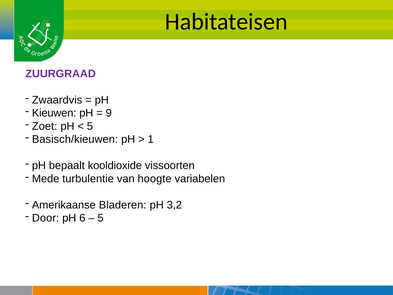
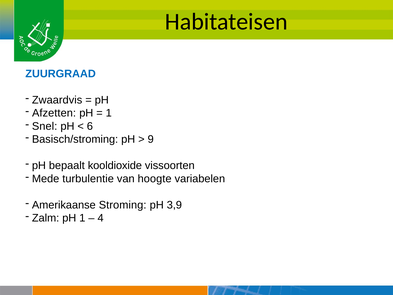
ZUURGRAAD colour: purple -> blue
Kieuwen: Kieuwen -> Afzetten
9 at (109, 113): 9 -> 1
Zoet: Zoet -> Snel
5 at (90, 126): 5 -> 6
Basisch/kieuwen: Basisch/kieuwen -> Basisch/stroming
1: 1 -> 9
Bladeren: Bladeren -> Stroming
3,2: 3,2 -> 3,9
Door: Door -> Zalm
pH 6: 6 -> 1
5 at (101, 218): 5 -> 4
